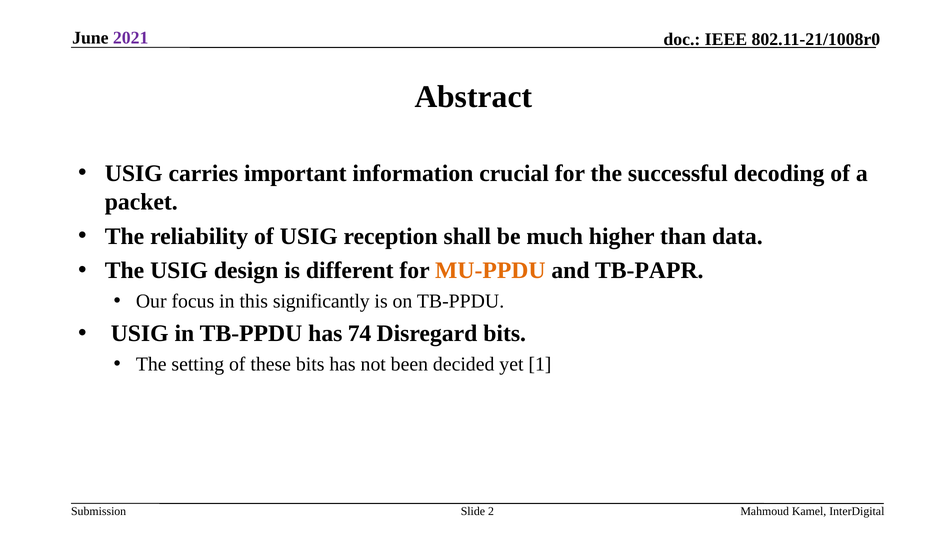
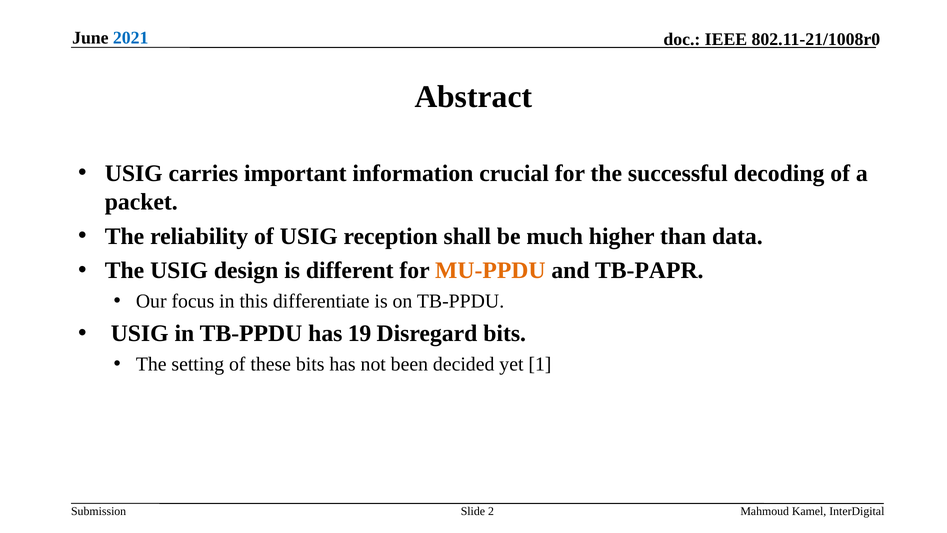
2021 colour: purple -> blue
significantly: significantly -> differentiate
74: 74 -> 19
